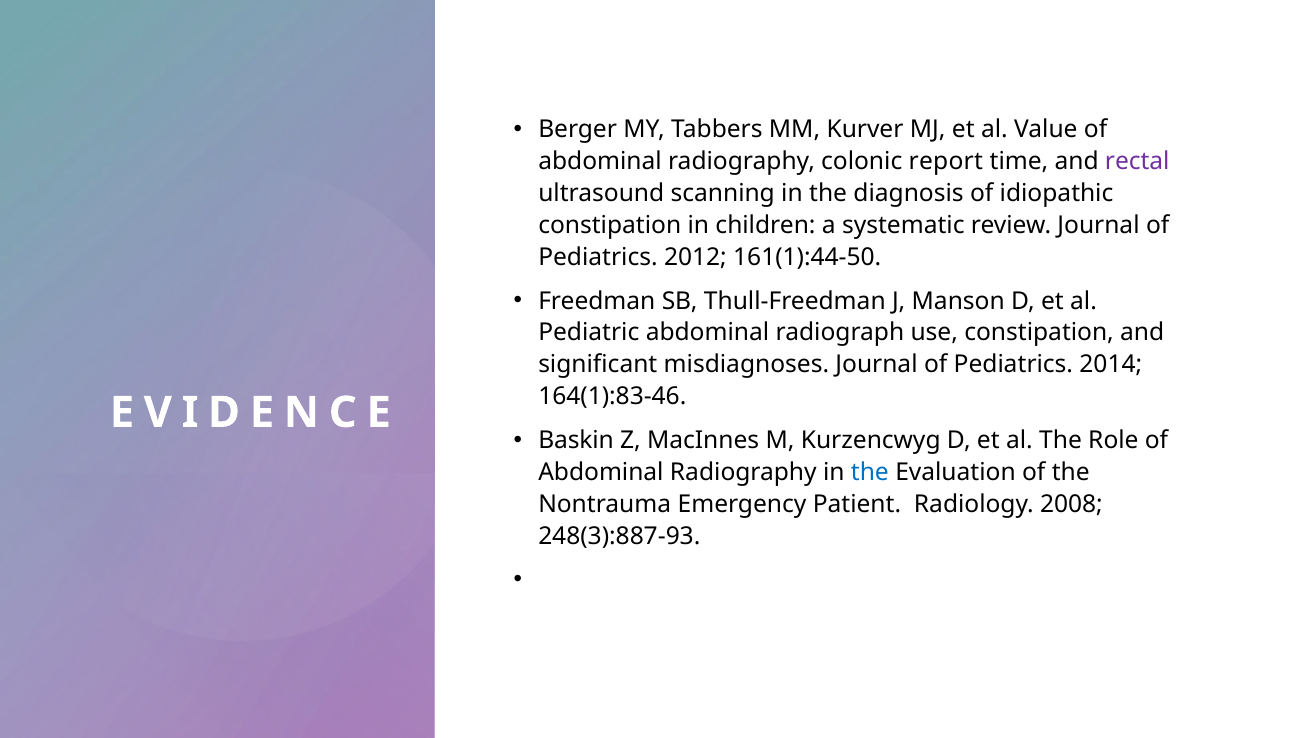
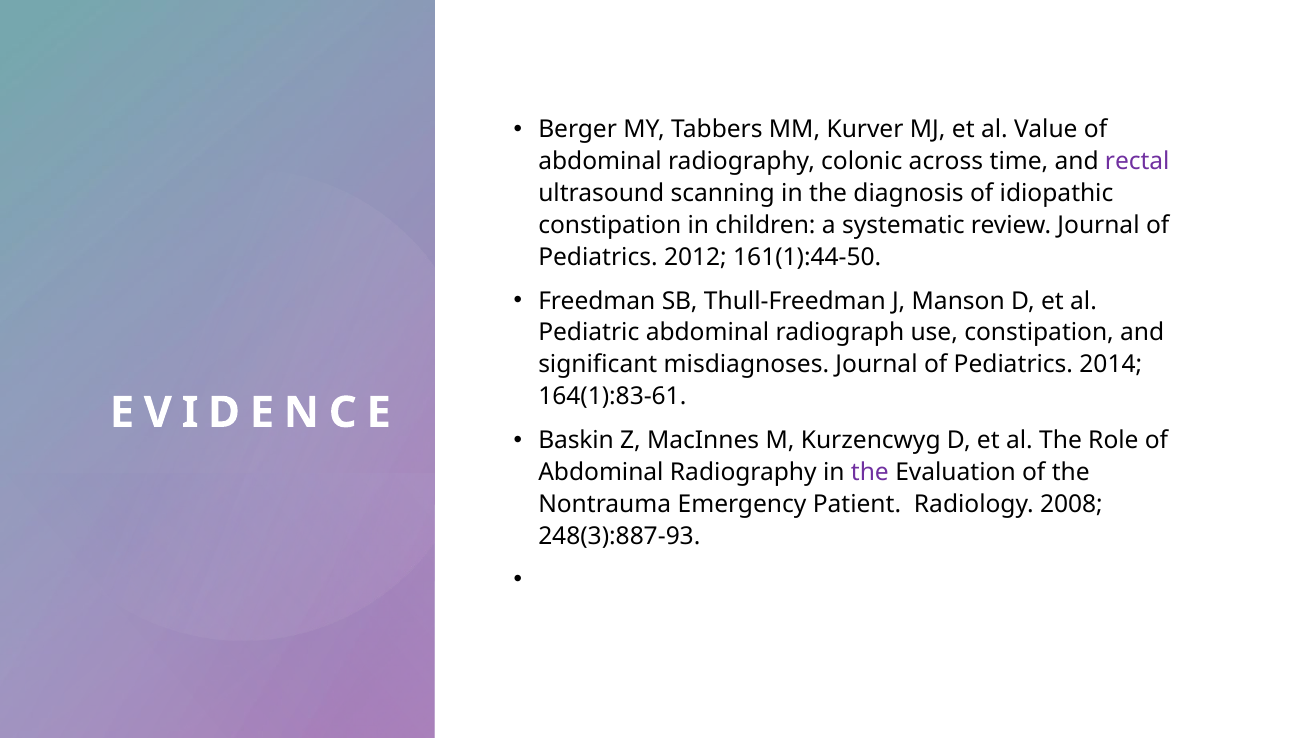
report: report -> across
164(1):83-46: 164(1):83-46 -> 164(1):83-61
the at (870, 472) colour: blue -> purple
